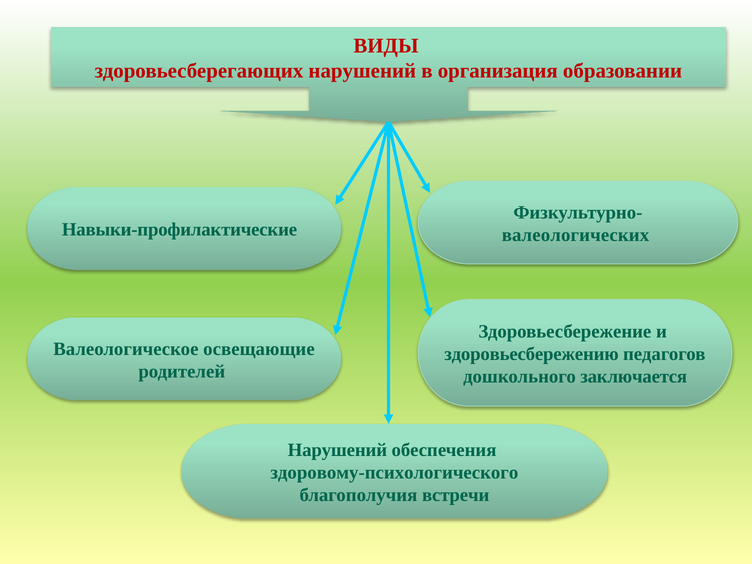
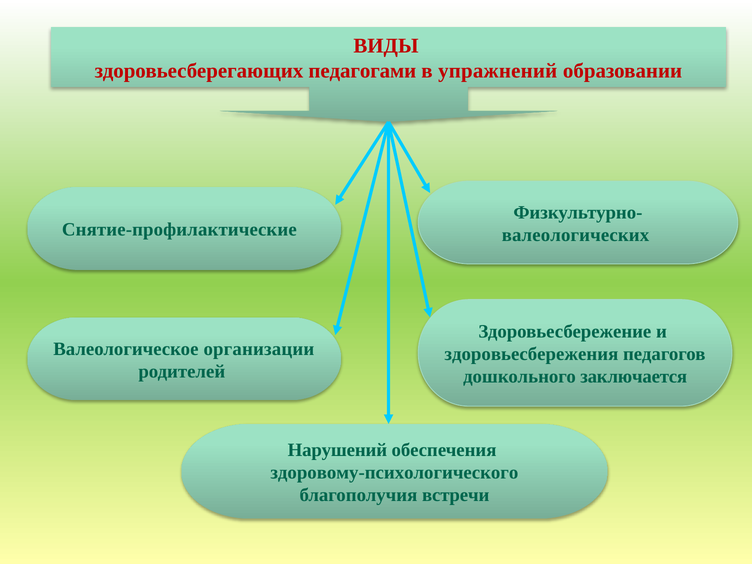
здоровьесберегающих нарушений: нарушений -> педагогами
организация: организация -> упражнений
Навыки-профилактические: Навыки-профилактические -> Снятие-профилактические
освещающие: освещающие -> организации
здоровьесбережению: здоровьесбережению -> здоровьесбережения
